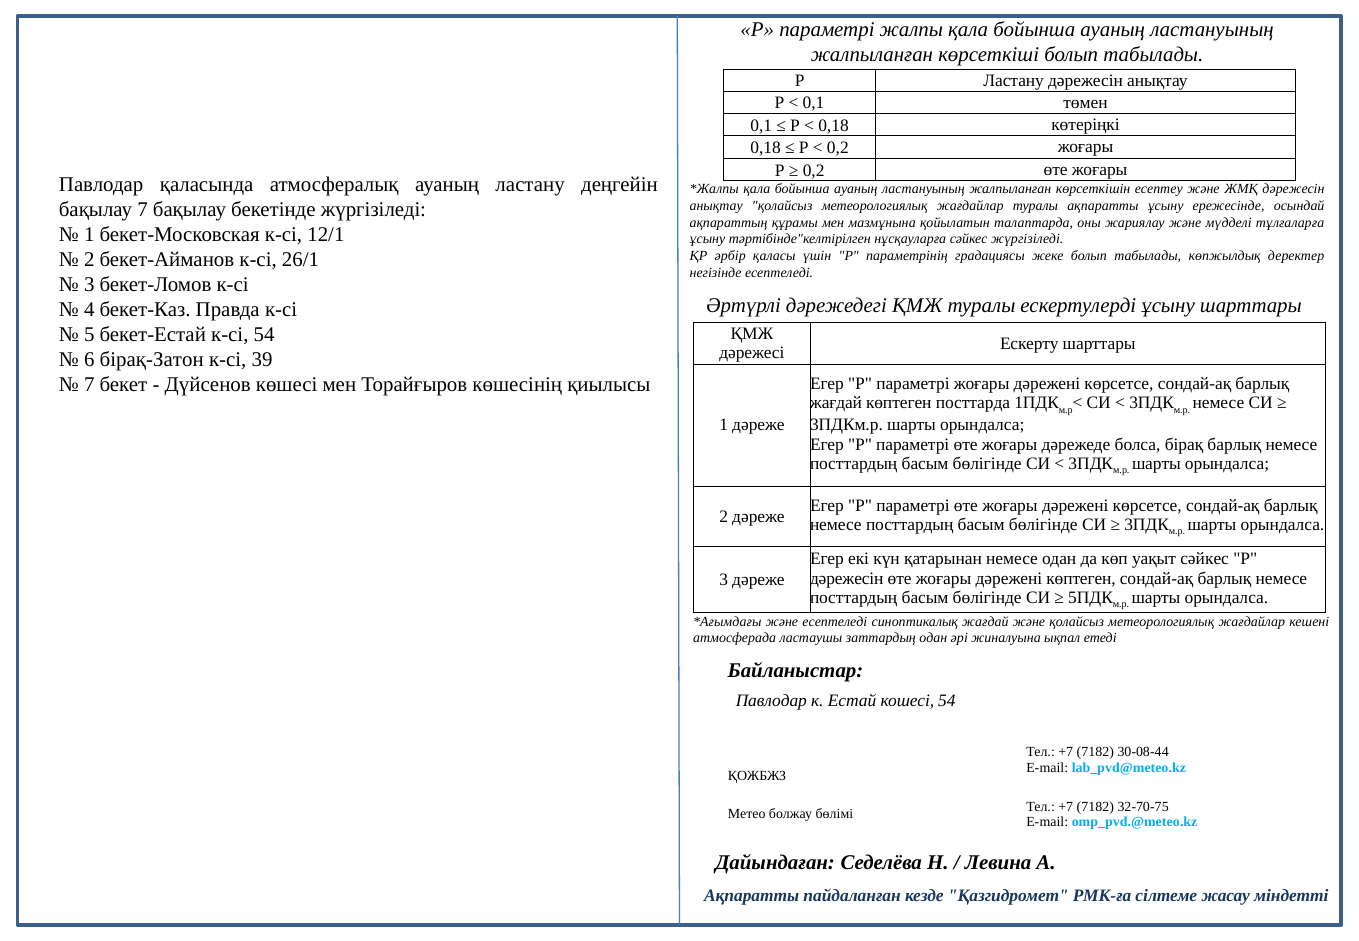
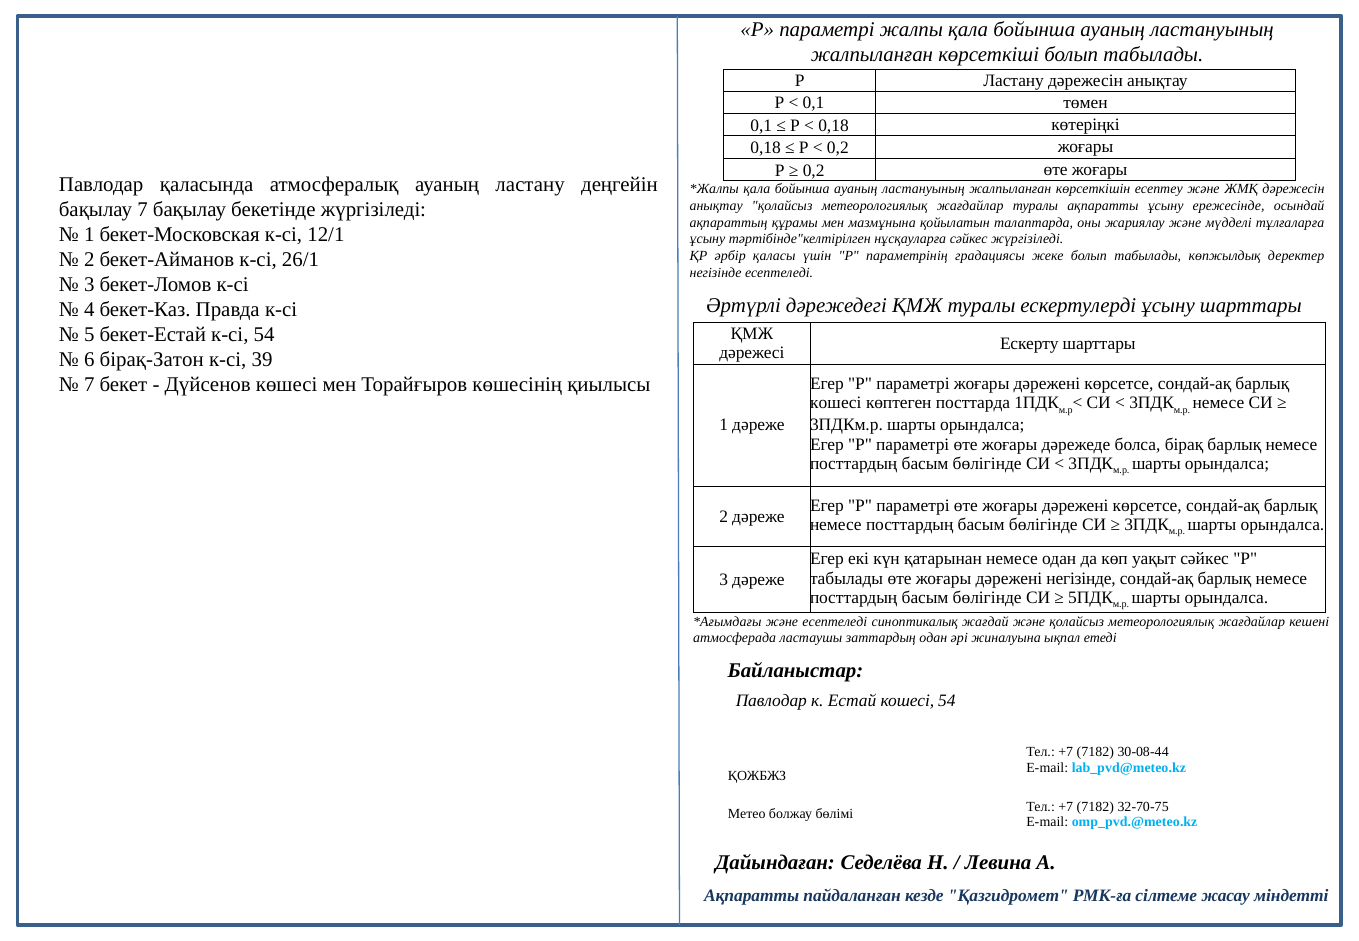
жағдай at (836, 403): жағдай -> кошесi
дәрежесін at (847, 578): дәрежесін -> табылады
дәрежені көптеген: көптеген -> негізінде
